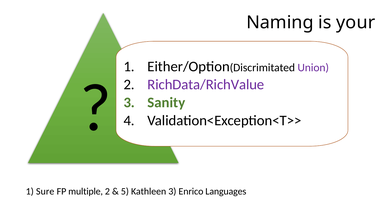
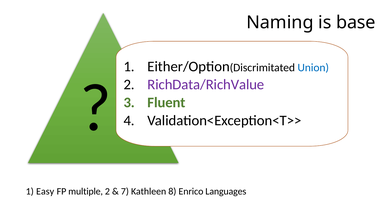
your: your -> base
Union colour: purple -> blue
Sanity: Sanity -> Fluent
Sure: Sure -> Easy
5: 5 -> 7
Kathleen 3: 3 -> 8
